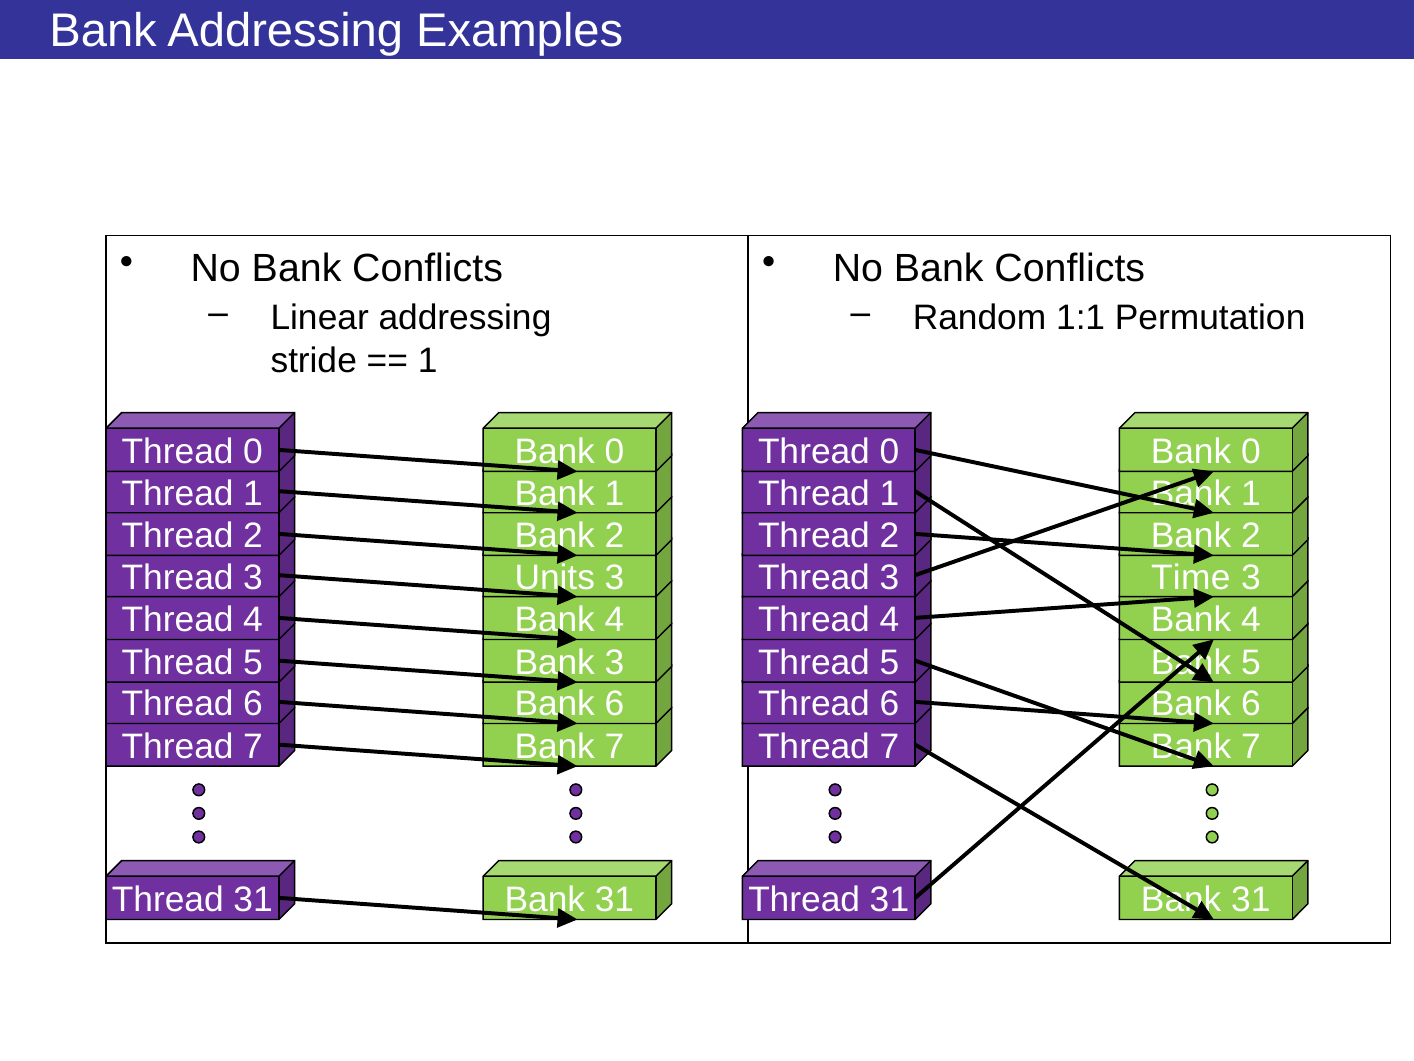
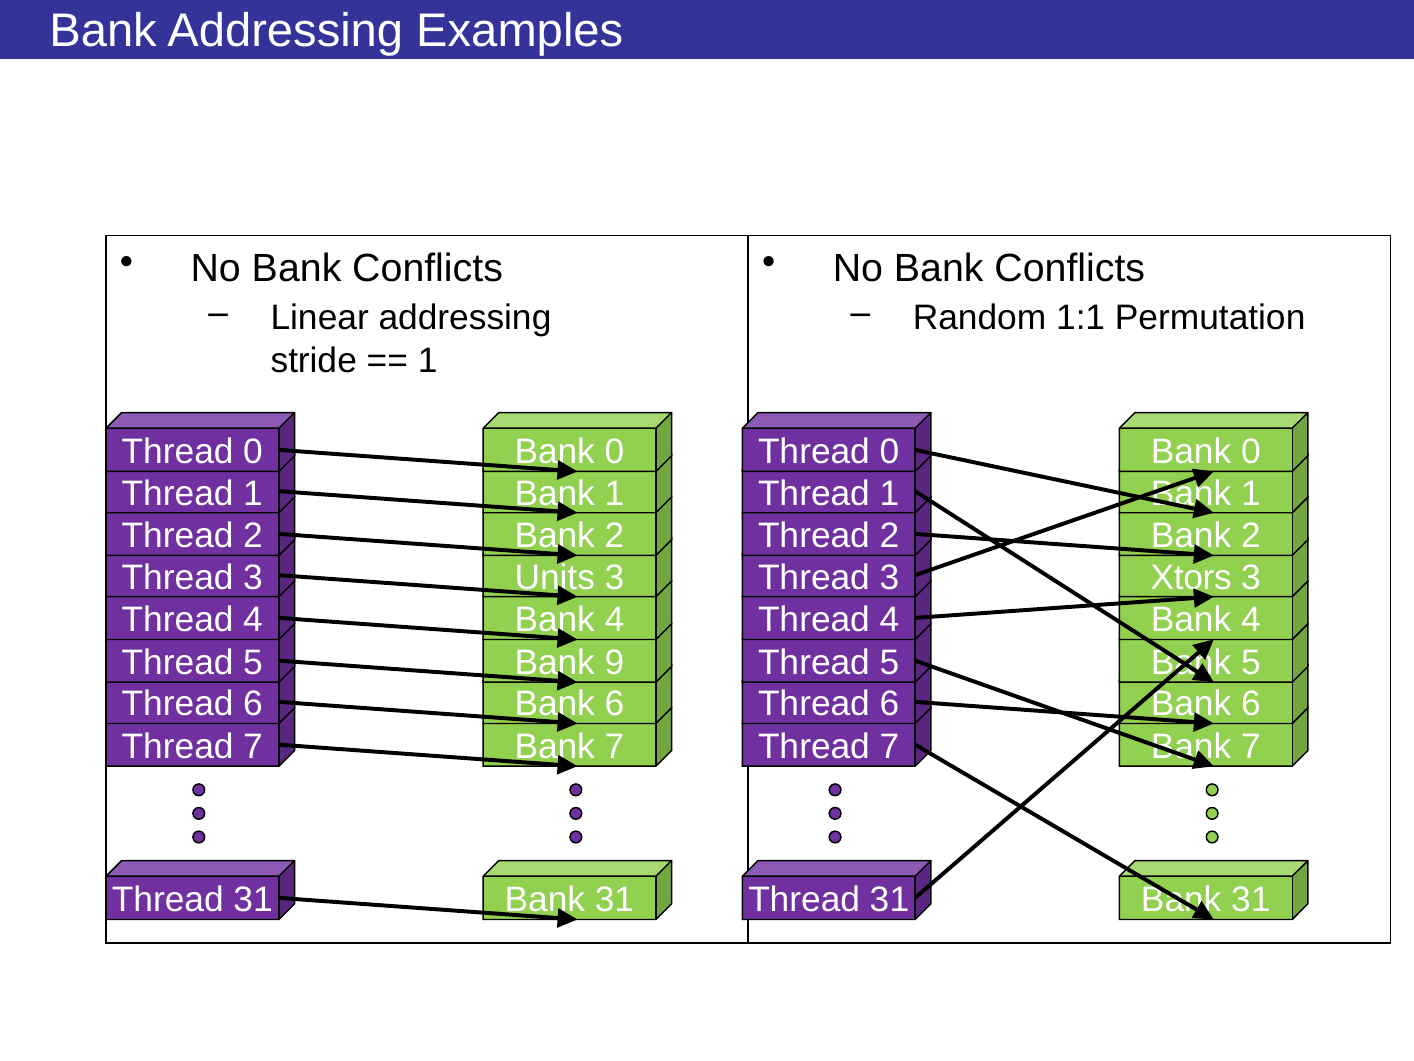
Time: Time -> Xtors
Bank 3: 3 -> 9
